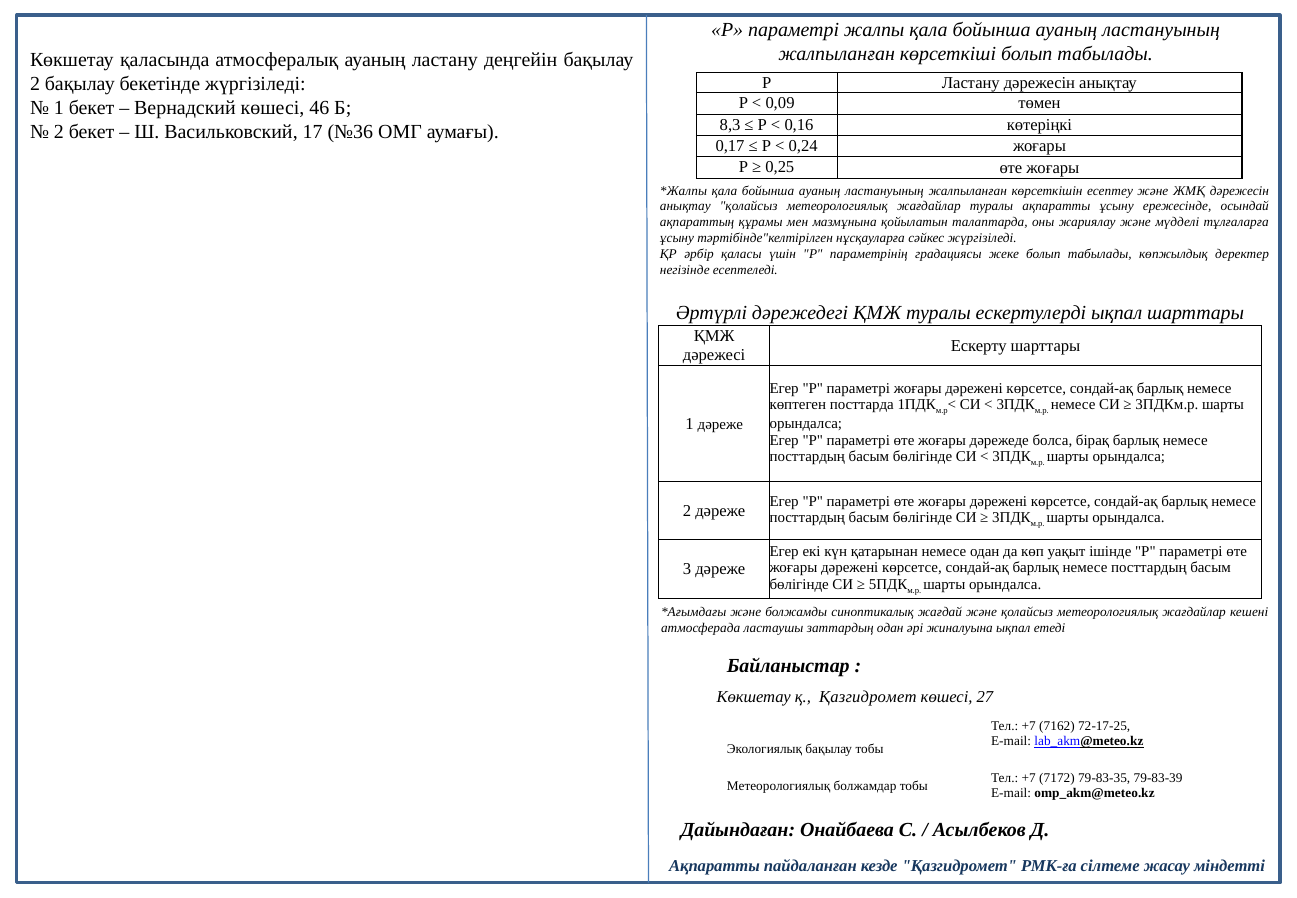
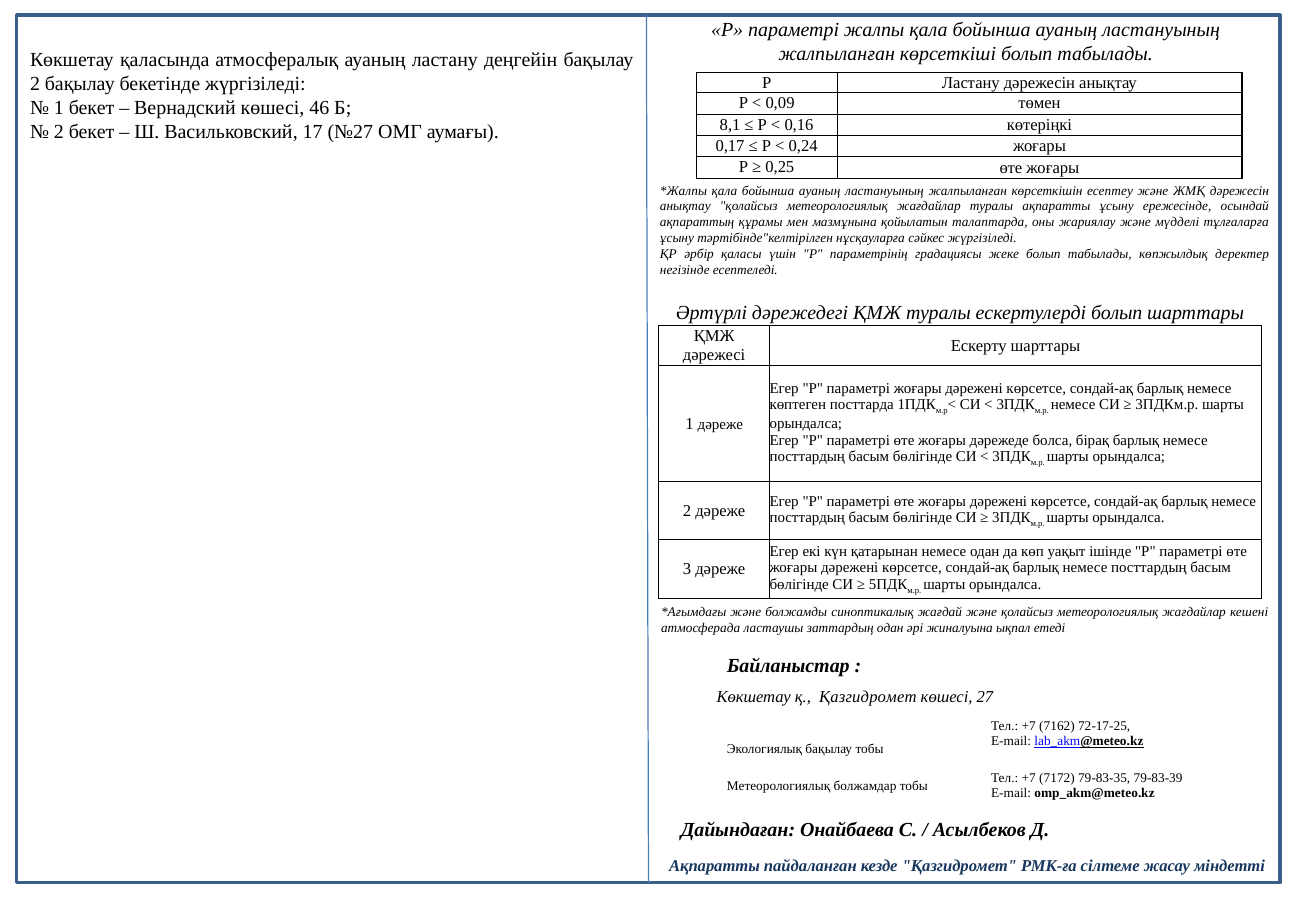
8,3: 8,3 -> 8,1
№36: №36 -> №27
ескертулерді ықпал: ықпал -> болып
